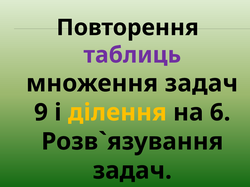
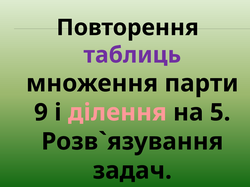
множення задач: задач -> парти
ділення colour: yellow -> pink
6: 6 -> 5
